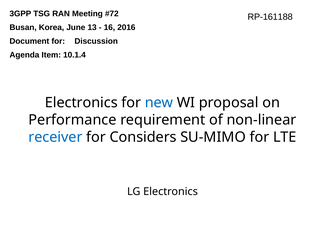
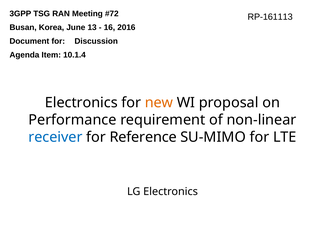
RP-161188: RP-161188 -> RP-161113
new colour: blue -> orange
Considers: Considers -> Reference
